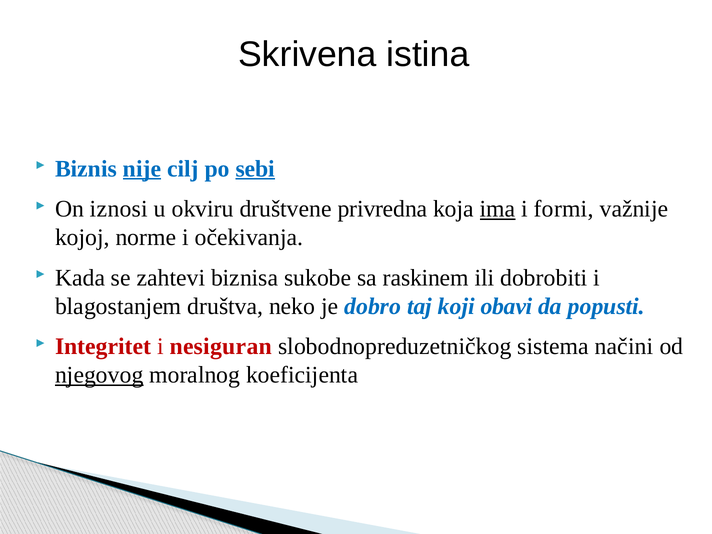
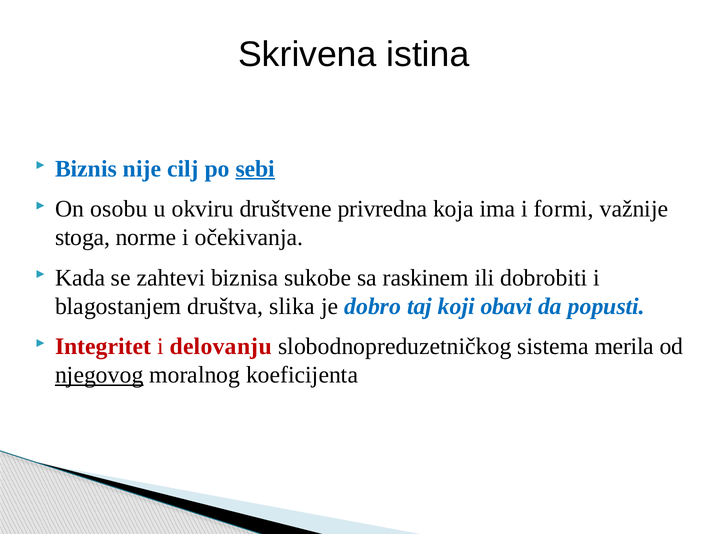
nije underline: present -> none
iznosi: iznosi -> osobu
ima underline: present -> none
kojoj: kojoj -> stoga
neko: neko -> slika
nesiguran: nesiguran -> delovanju
načini: načini -> merila
